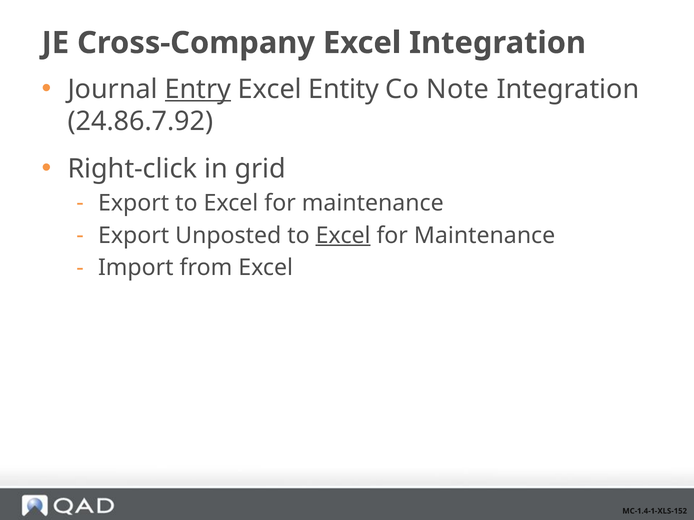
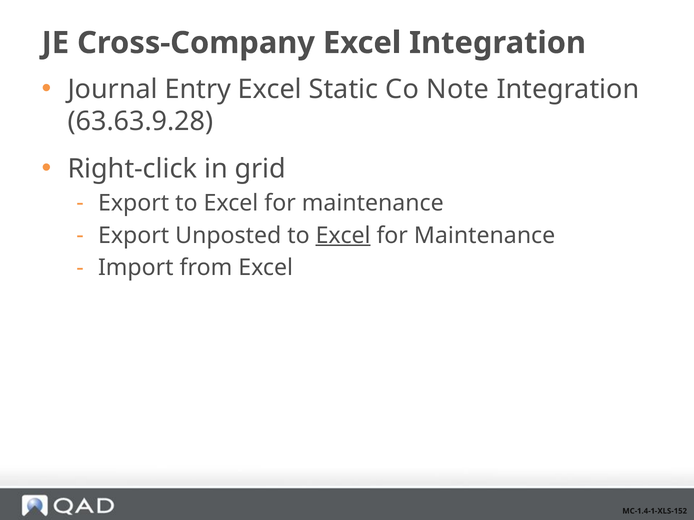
Entry underline: present -> none
Entity: Entity -> Static
24.86.7.92: 24.86.7.92 -> 63.63.9.28
